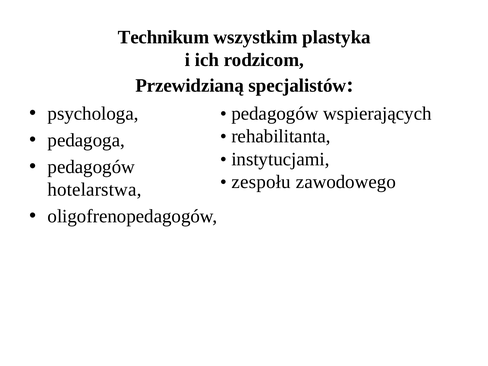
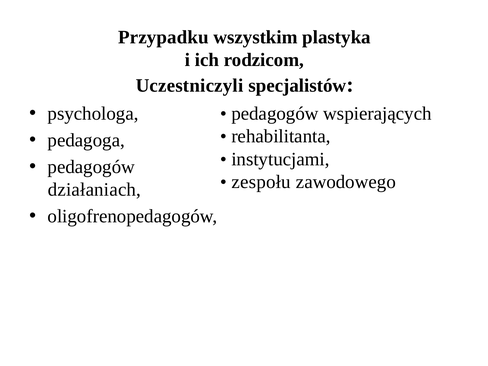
Technikum: Technikum -> Przypadku
Przewidzianą: Przewidzianą -> Uczestniczyli
hotelarstwa: hotelarstwa -> działaniach
